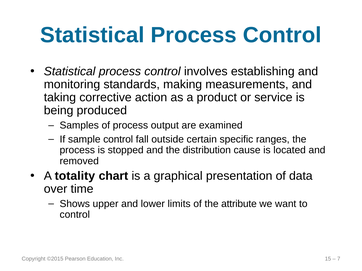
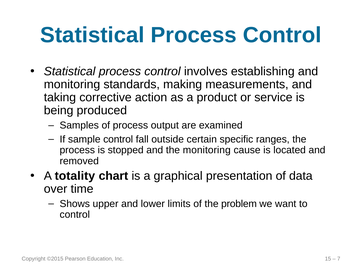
the distribution: distribution -> monitoring
attribute: attribute -> problem
